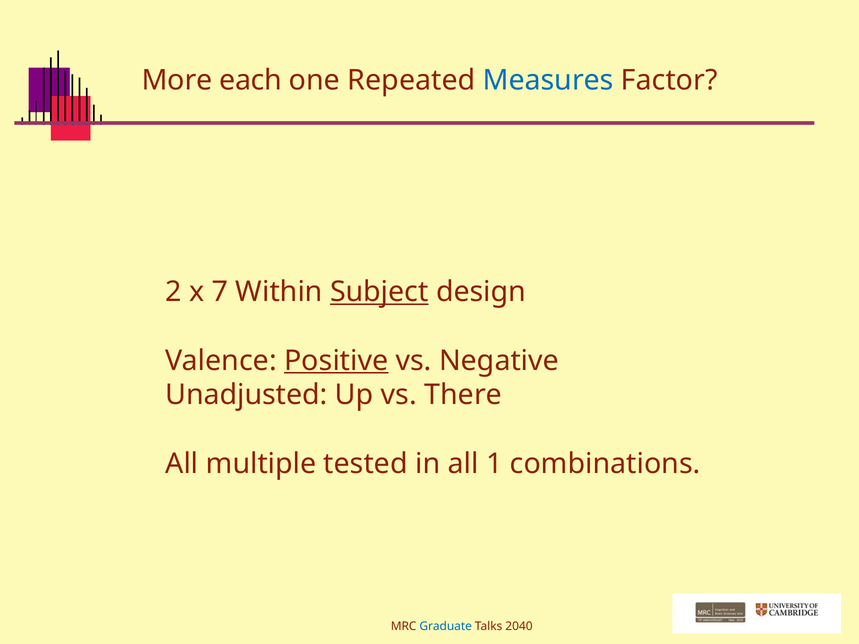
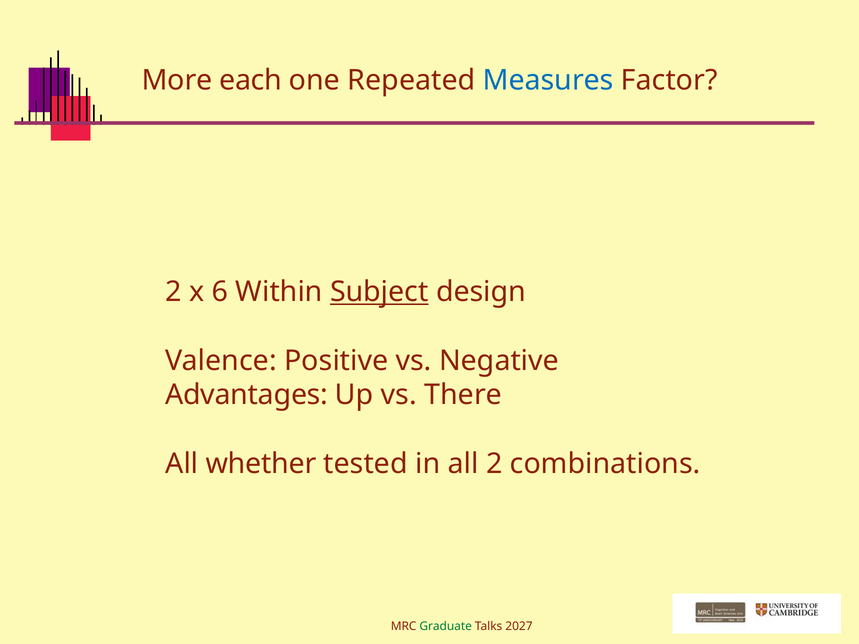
7: 7 -> 6
Positive underline: present -> none
Unadjusted: Unadjusted -> Advantages
multiple: multiple -> whether
all 1: 1 -> 2
Graduate colour: blue -> green
2040: 2040 -> 2027
